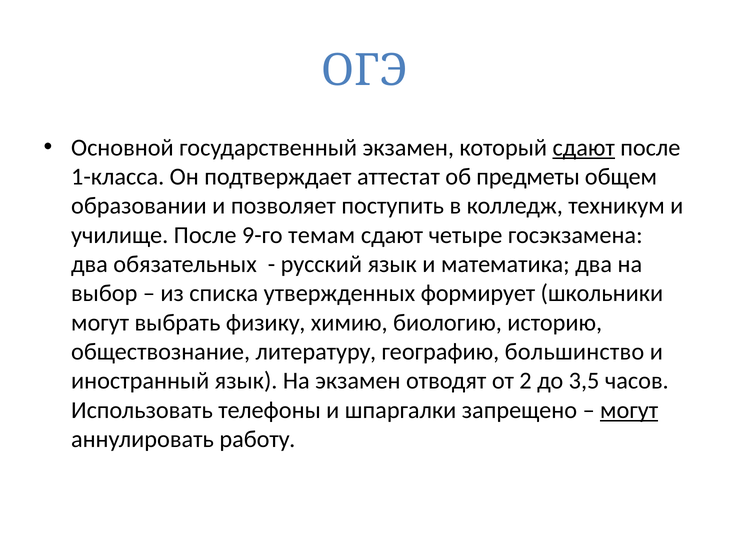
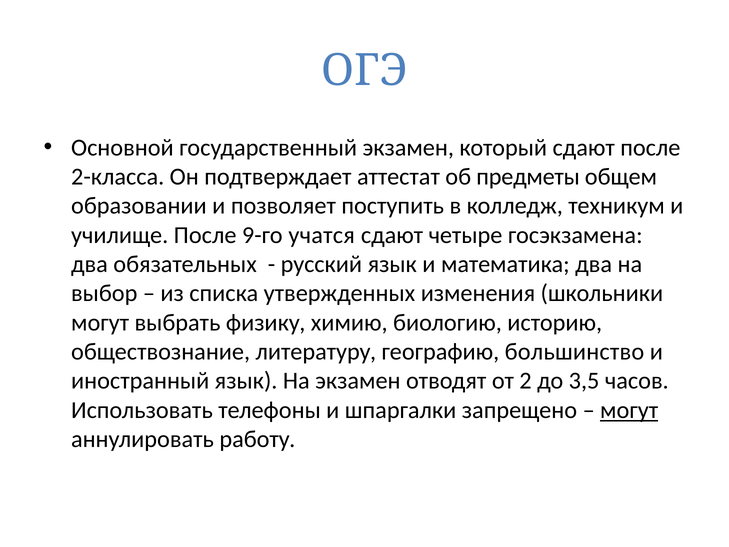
сдают at (584, 148) underline: present -> none
1-класса: 1-класса -> 2-класса
темам: темам -> учатся
формирует: формирует -> изменения
